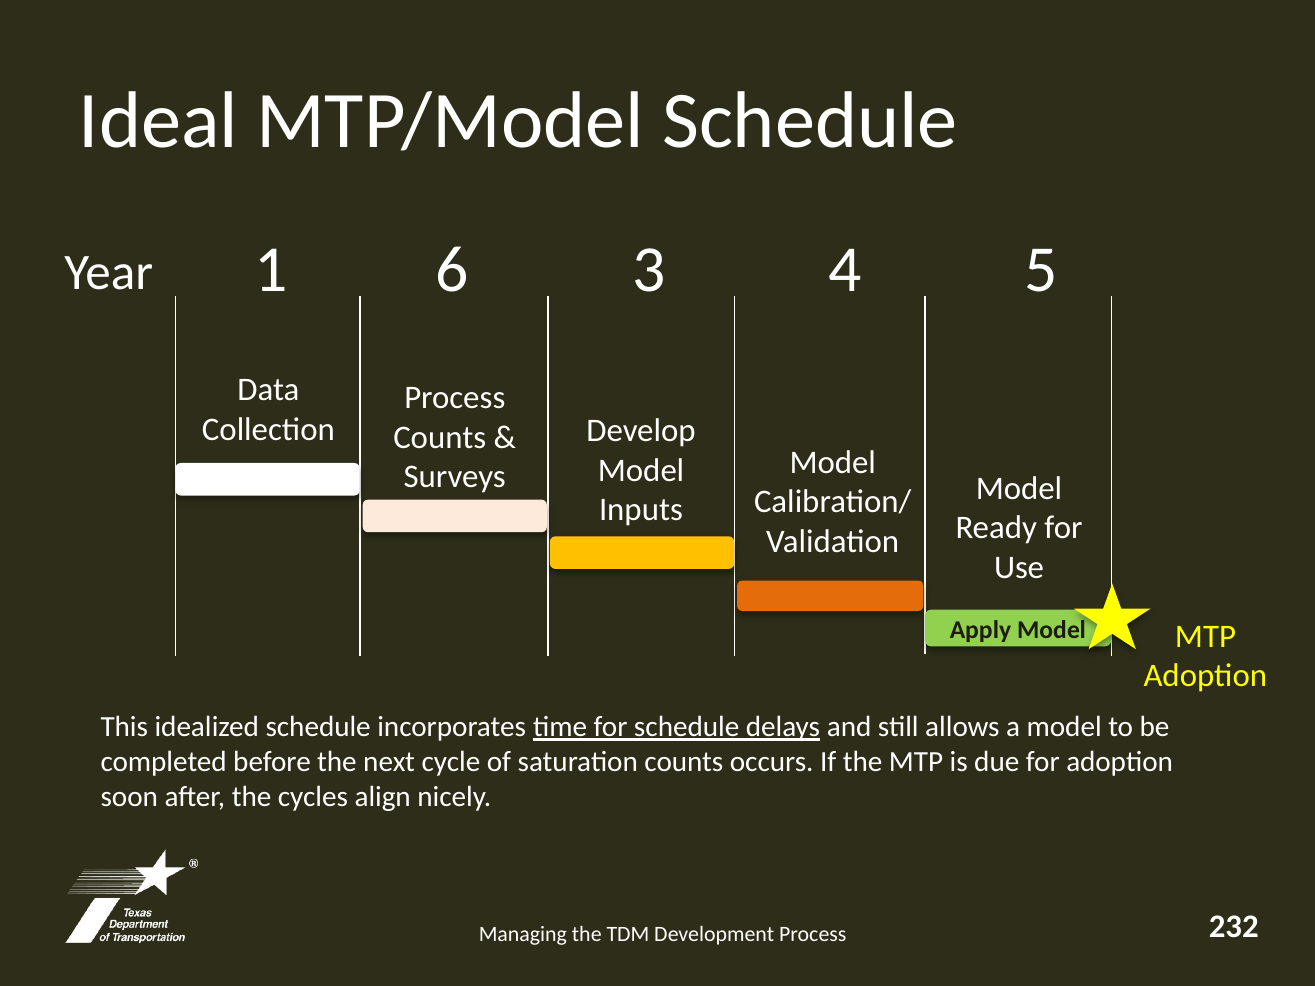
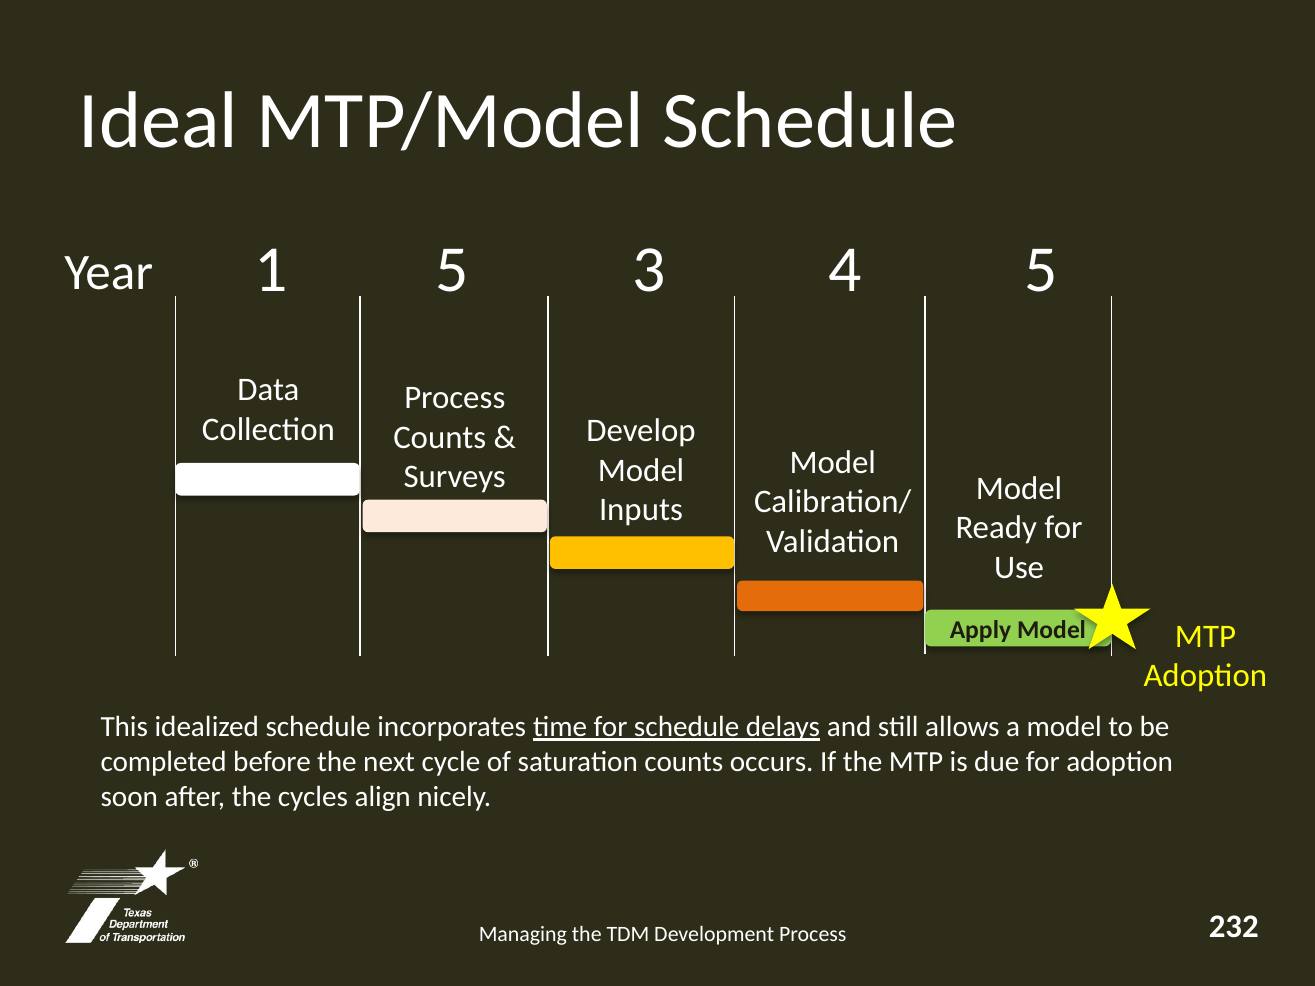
1 6: 6 -> 5
